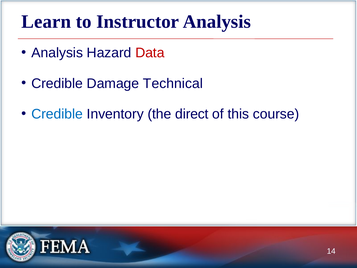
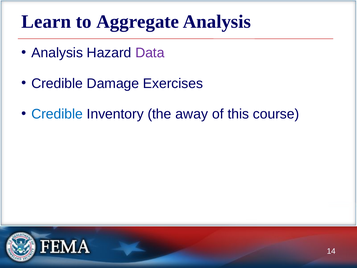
Instructor: Instructor -> Aggregate
Data colour: red -> purple
Technical: Technical -> Exercises
direct: direct -> away
